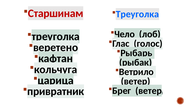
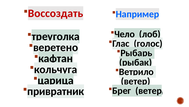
Старшинам: Старшинам -> Воссоздать
Треуголка at (137, 14): Треуголка -> Например
